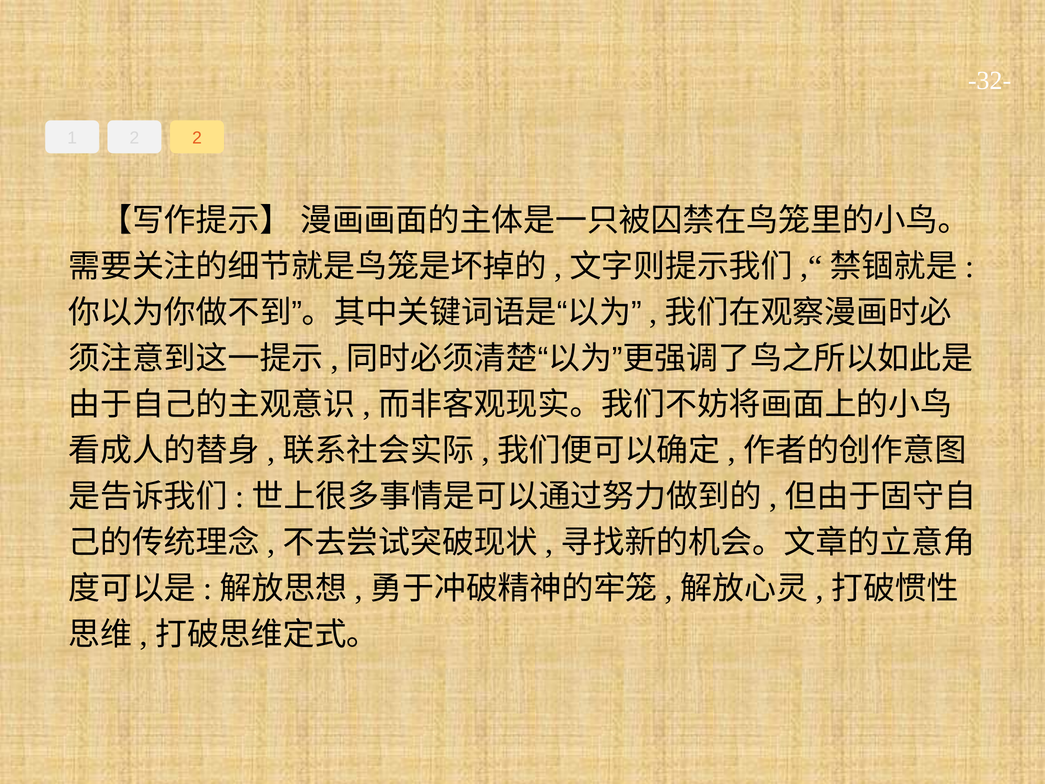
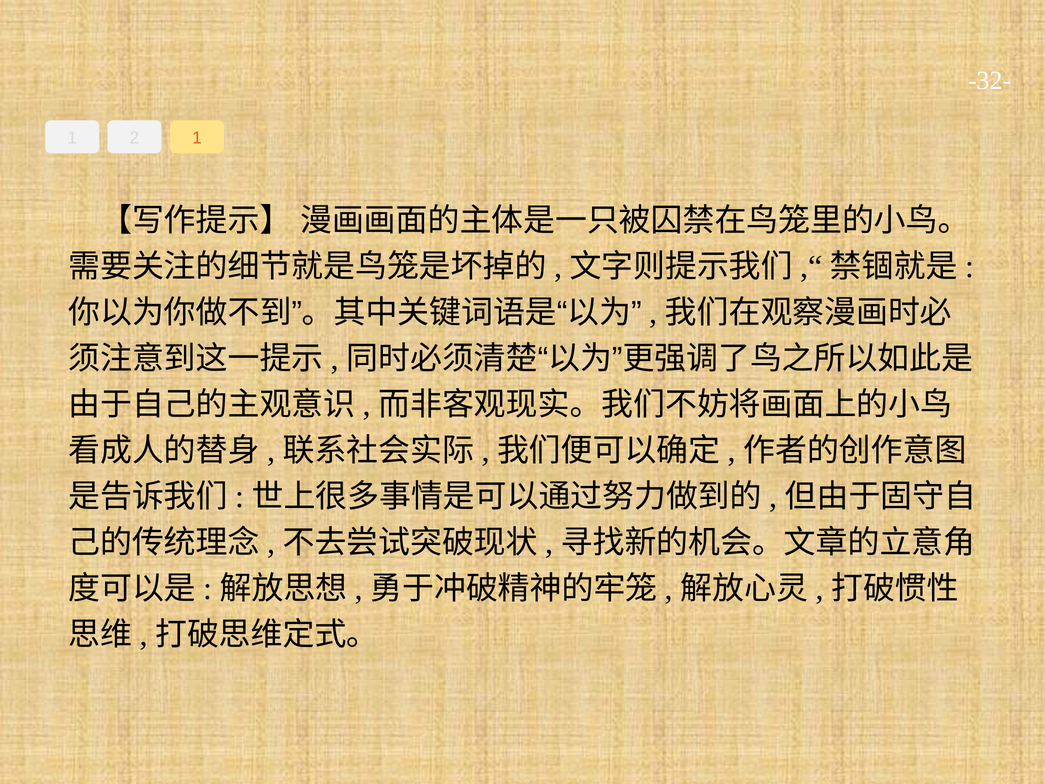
2 2: 2 -> 1
